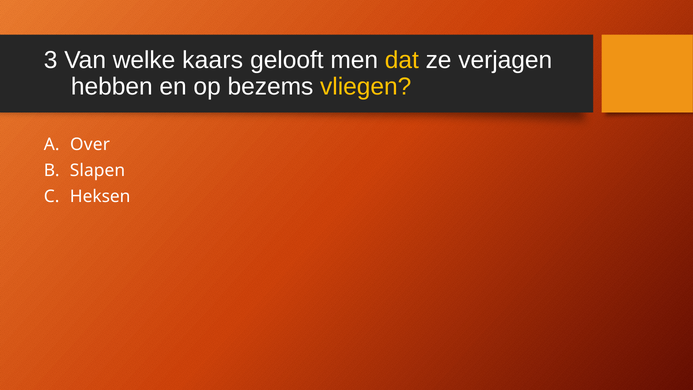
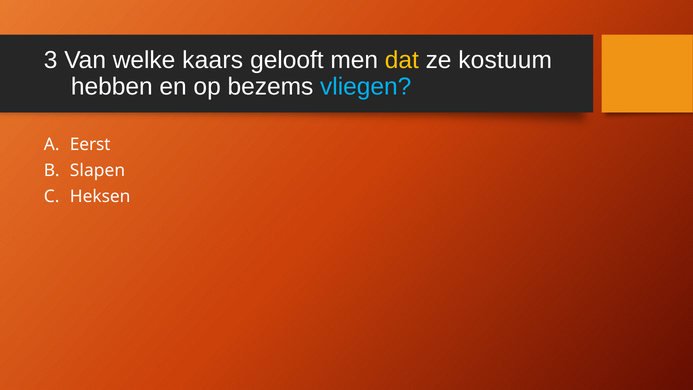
verjagen: verjagen -> kostuum
vliegen colour: yellow -> light blue
Over: Over -> Eerst
